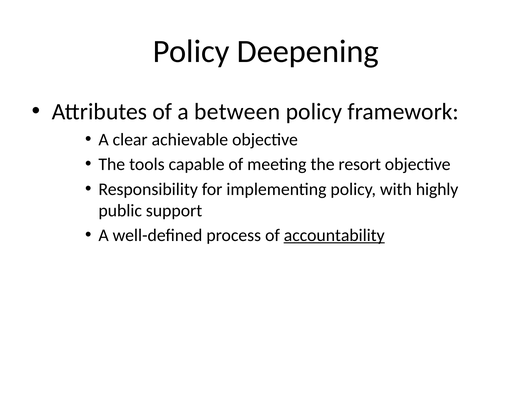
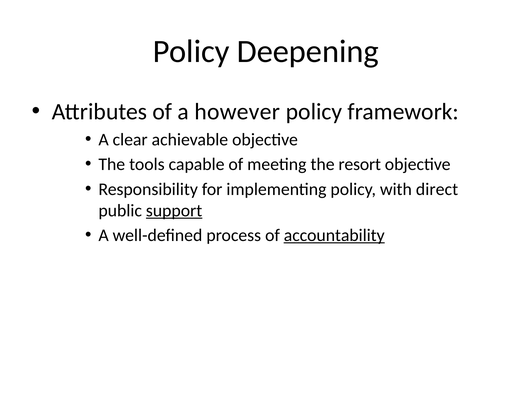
between: between -> however
highly: highly -> direct
support underline: none -> present
